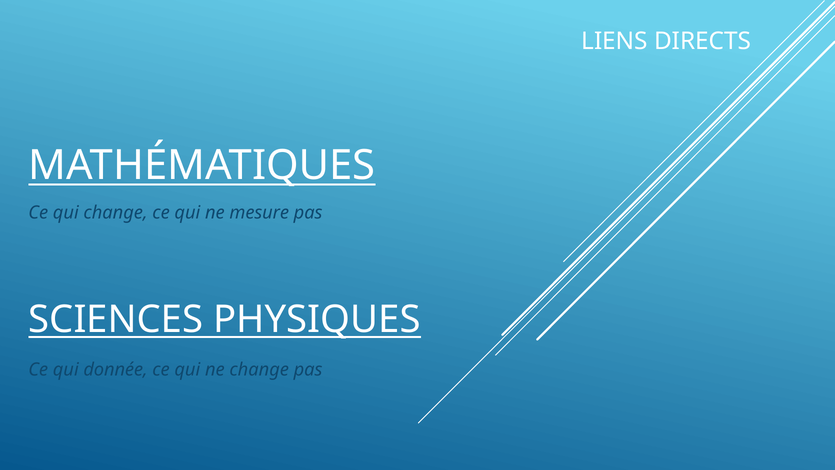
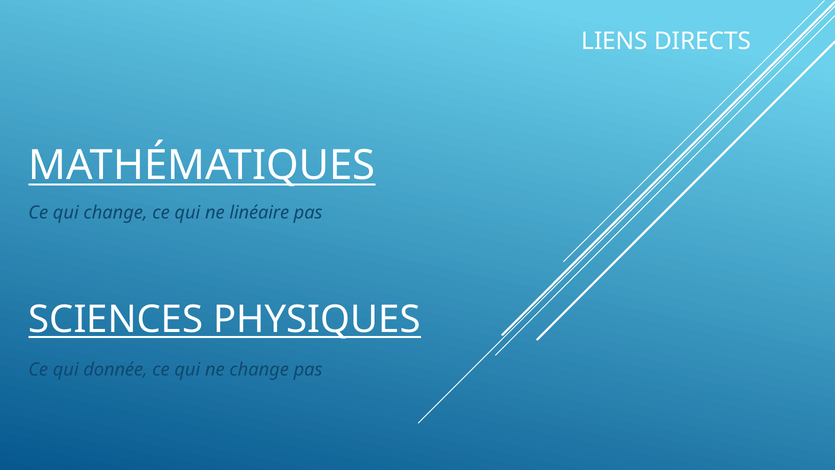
mesure: mesure -> linéaire
